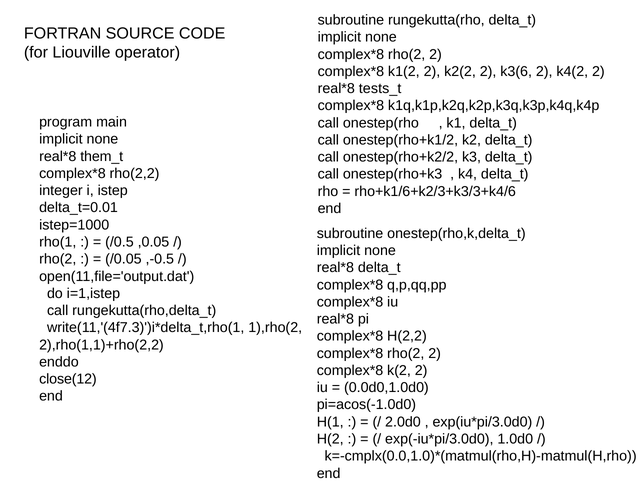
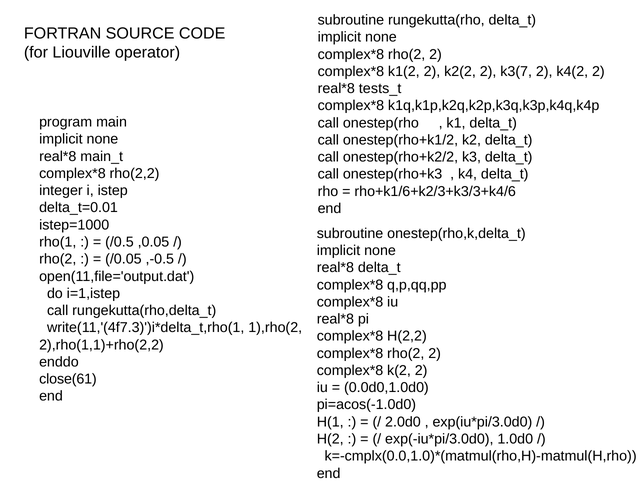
k3(6: k3(6 -> k3(7
them_t: them_t -> main_t
close(12: close(12 -> close(61
